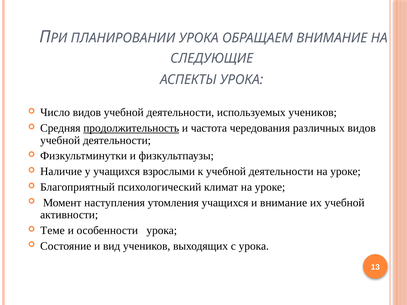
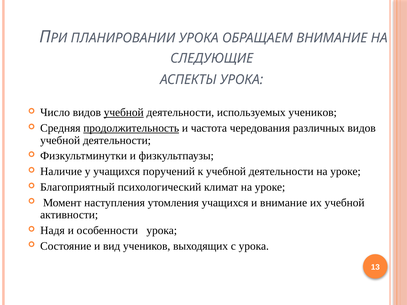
учебной at (124, 113) underline: none -> present
взрослыми: взрослыми -> поручений
Теме: Теме -> Надя
